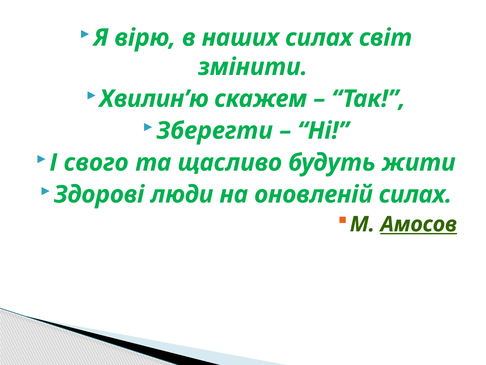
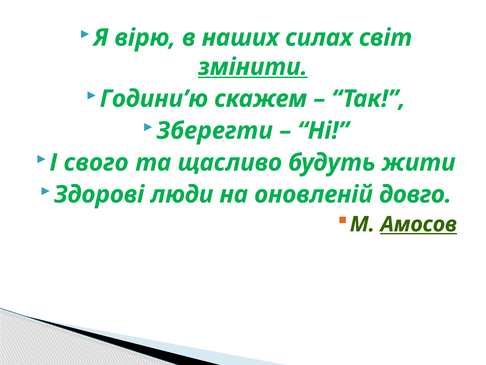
змінити underline: none -> present
Хвилин’ю: Хвилин’ю -> Години’ю
оновленій силах: силах -> довго
